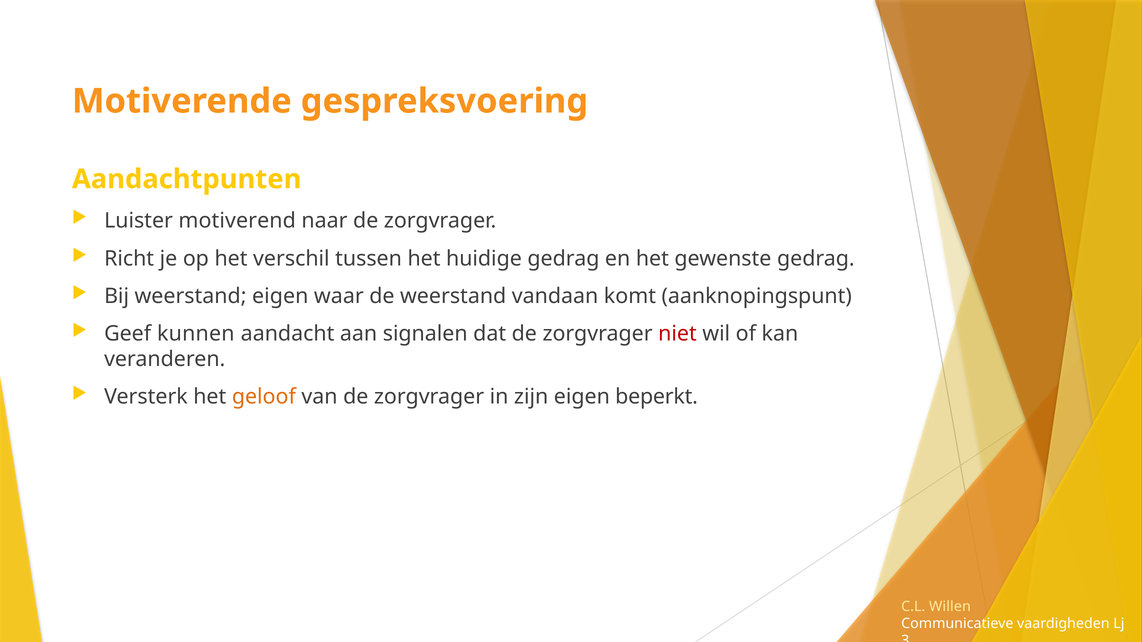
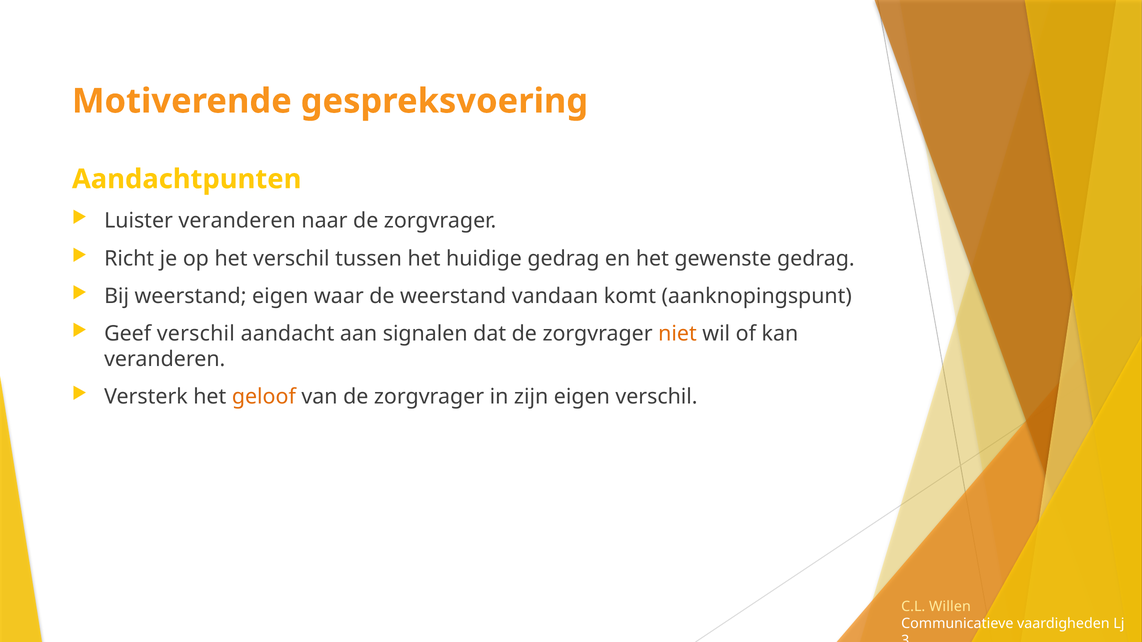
Luister motiverend: motiverend -> veranderen
Geef kunnen: kunnen -> verschil
niet colour: red -> orange
eigen beperkt: beperkt -> verschil
